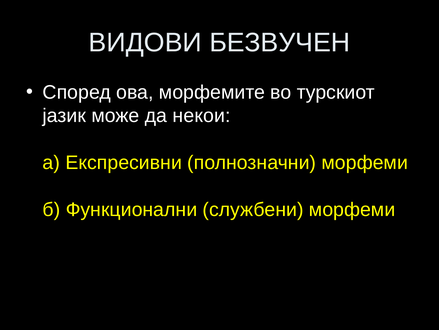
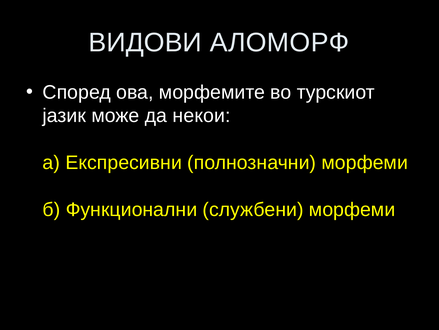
БЕЗВУЧЕН: БЕЗВУЧЕН -> АЛОМОРФ
